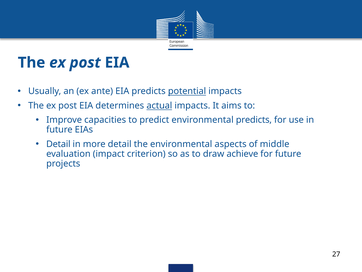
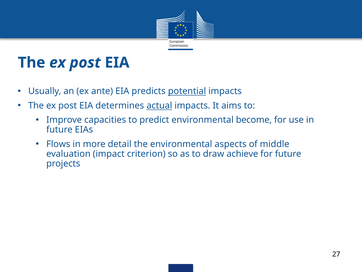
environmental predicts: predicts -> become
Detail at (58, 144): Detail -> Flows
